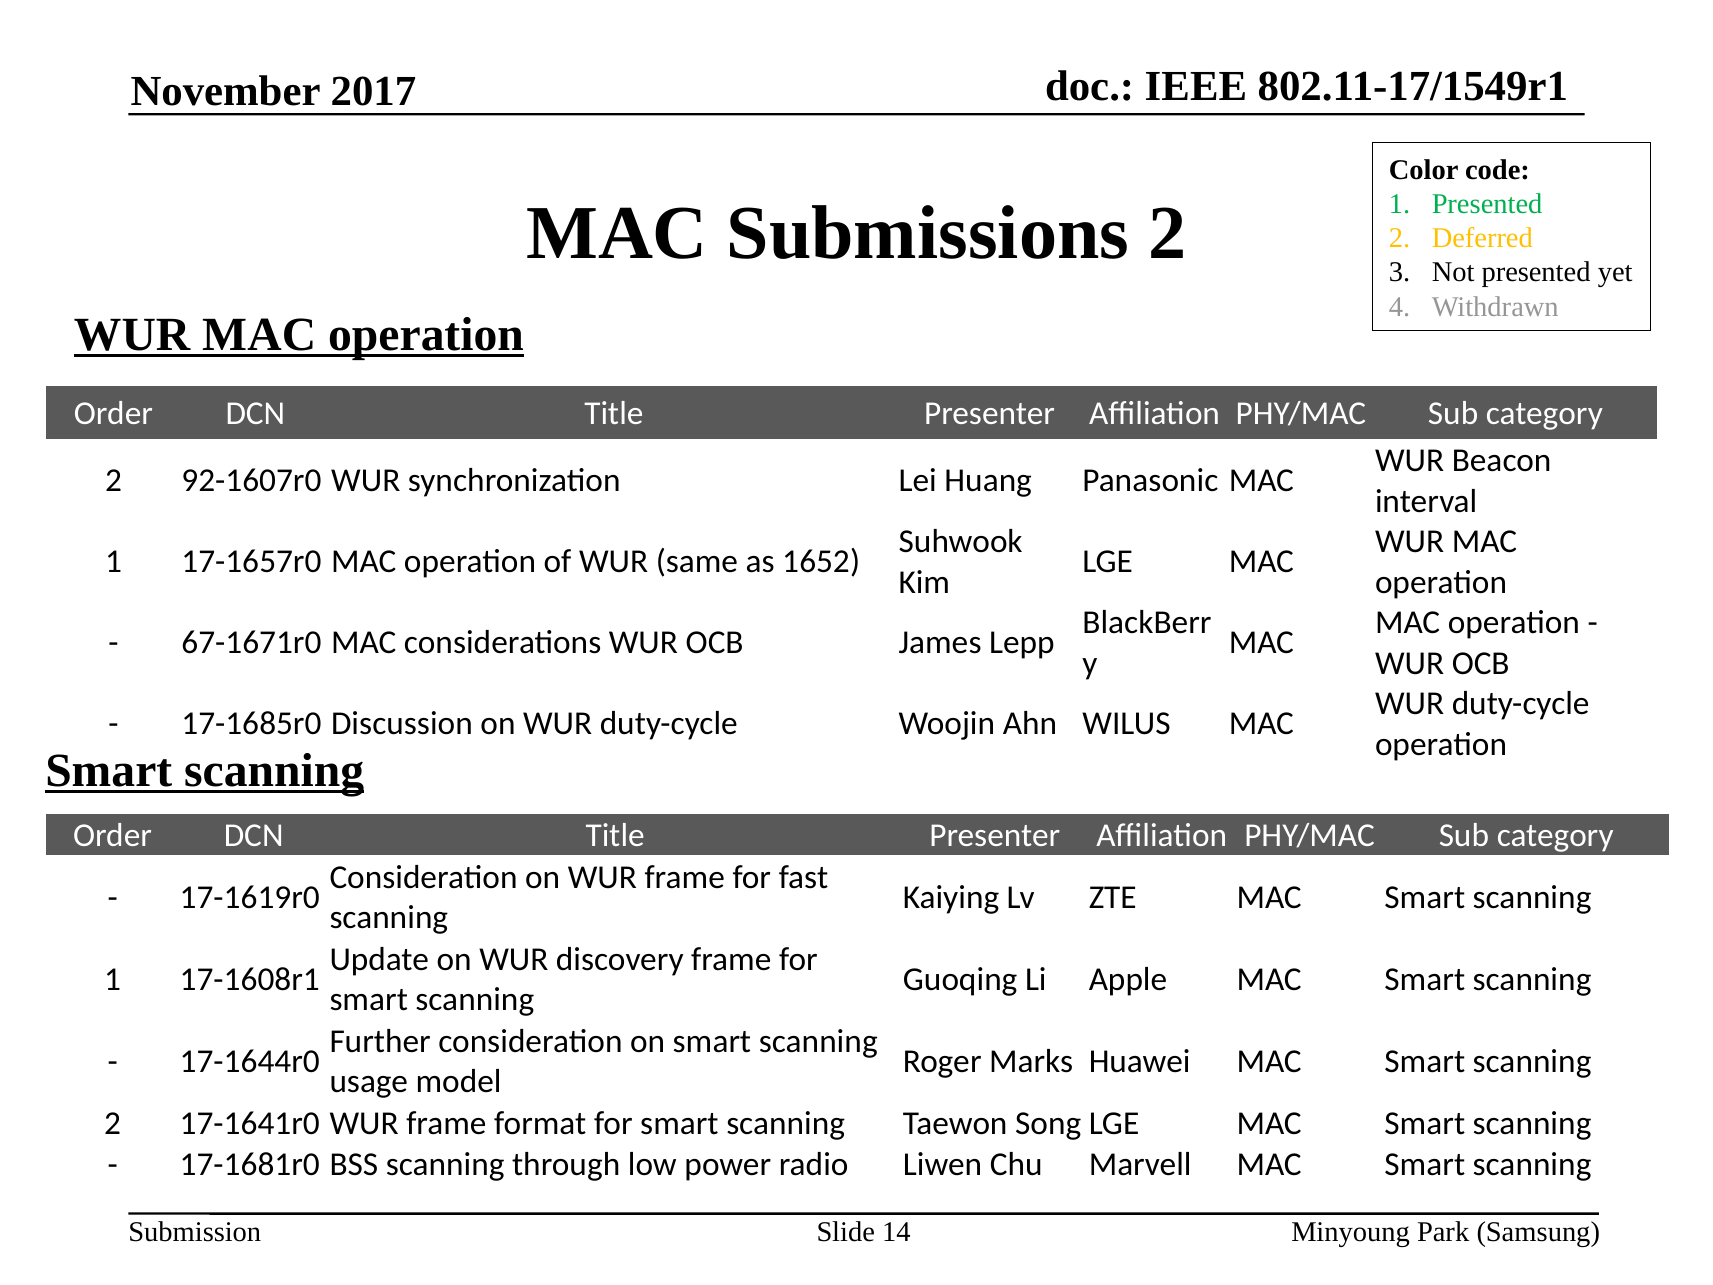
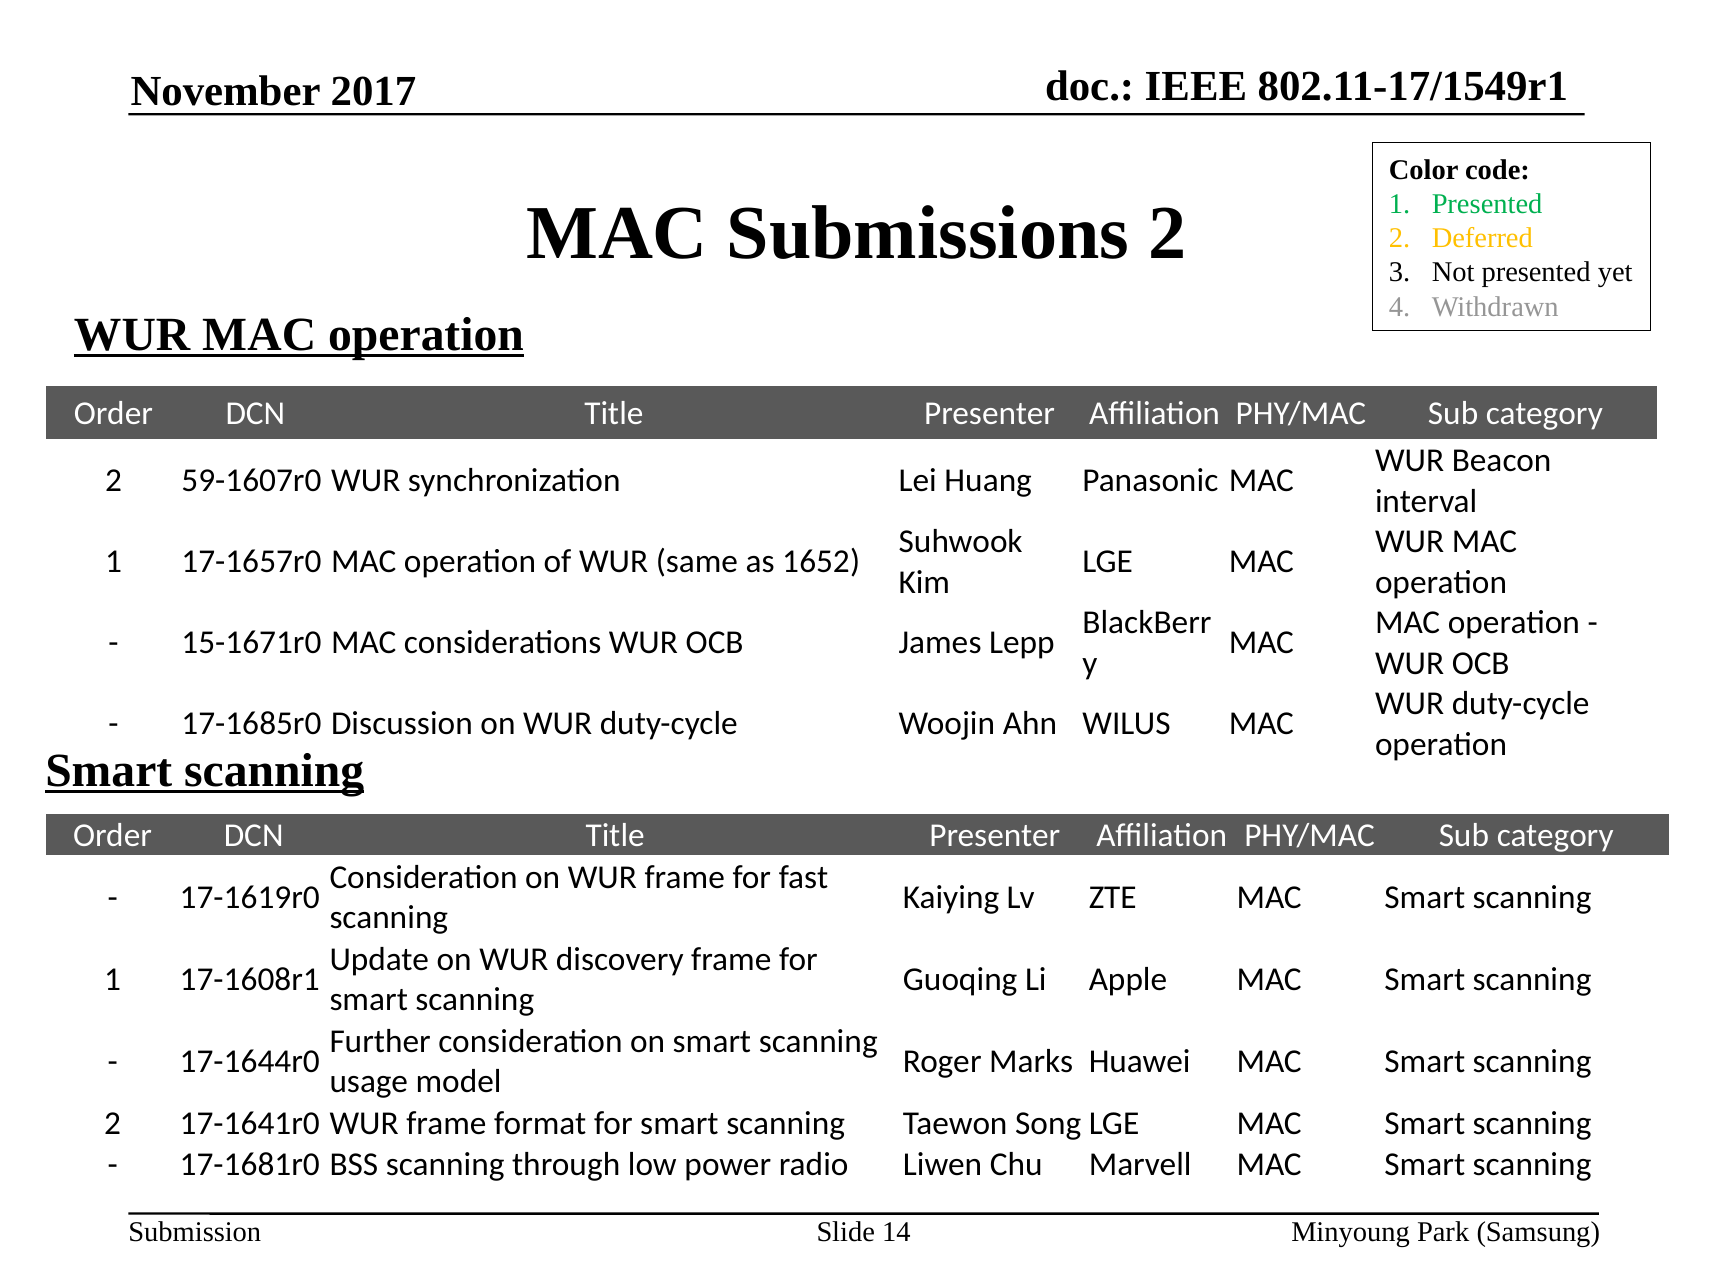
92-1607r0: 92-1607r0 -> 59-1607r0
67-1671r0: 67-1671r0 -> 15-1671r0
